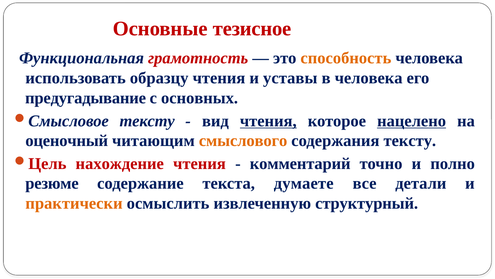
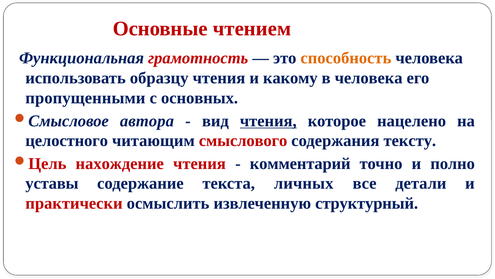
тезисное: тезисное -> чтением
уставы: уставы -> какому
предугадывание: предугадывание -> пропущенными
тексту at (147, 121): тексту -> автора
нацелено underline: present -> none
оценочный: оценочный -> целостного
смыслового colour: orange -> red
резюме: резюме -> уставы
думаете: думаете -> личных
практически colour: orange -> red
